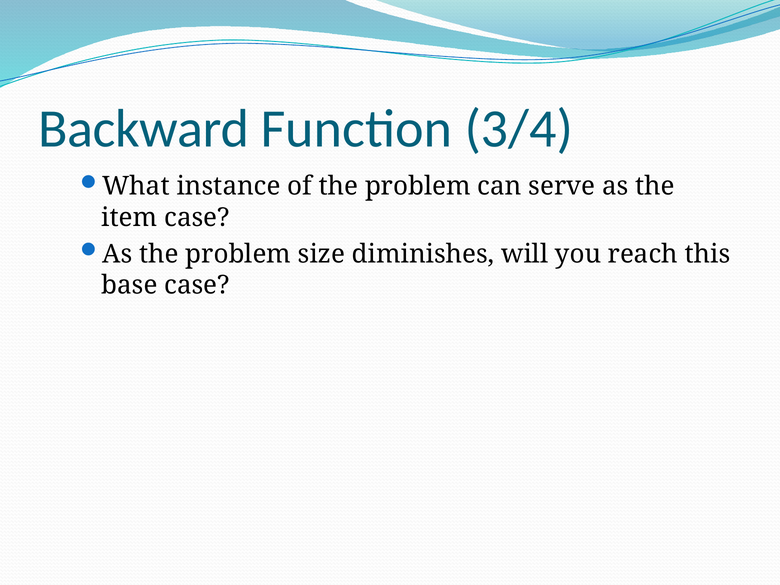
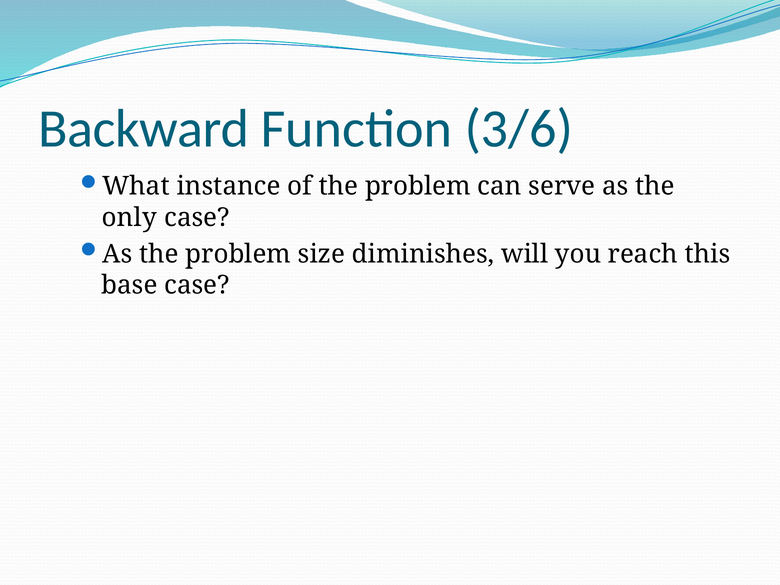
3/4: 3/4 -> 3/6
item: item -> only
